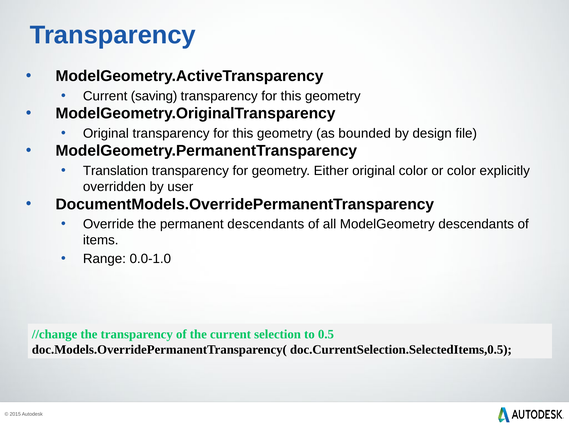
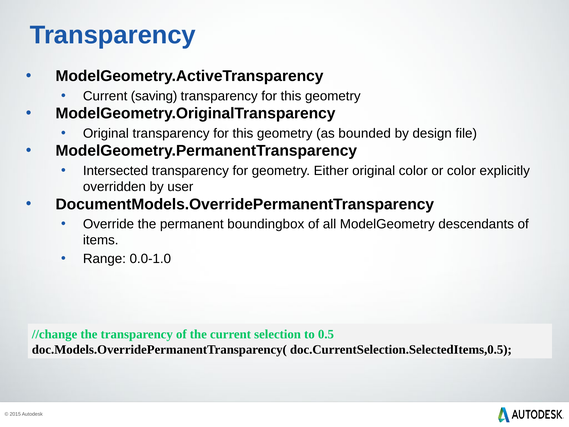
Translation: Translation -> Intersected
permanent descendants: descendants -> boundingbox
